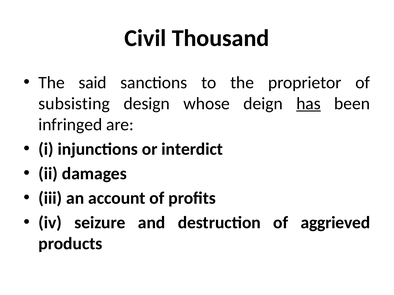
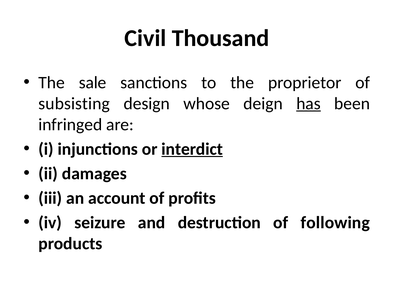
said: said -> sale
interdict underline: none -> present
aggrieved: aggrieved -> following
